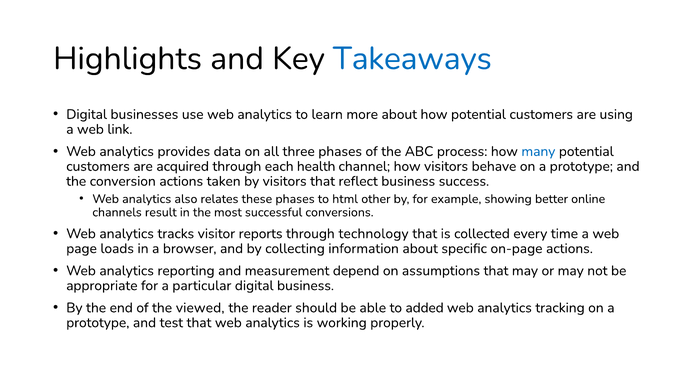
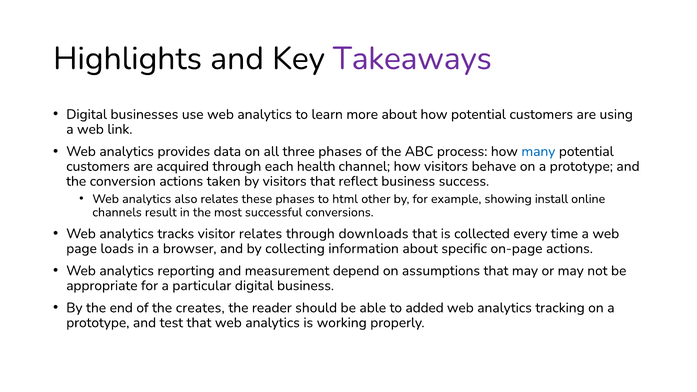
Takeaways colour: blue -> purple
better: better -> install
visitor reports: reports -> relates
technology: technology -> downloads
viewed: viewed -> creates
